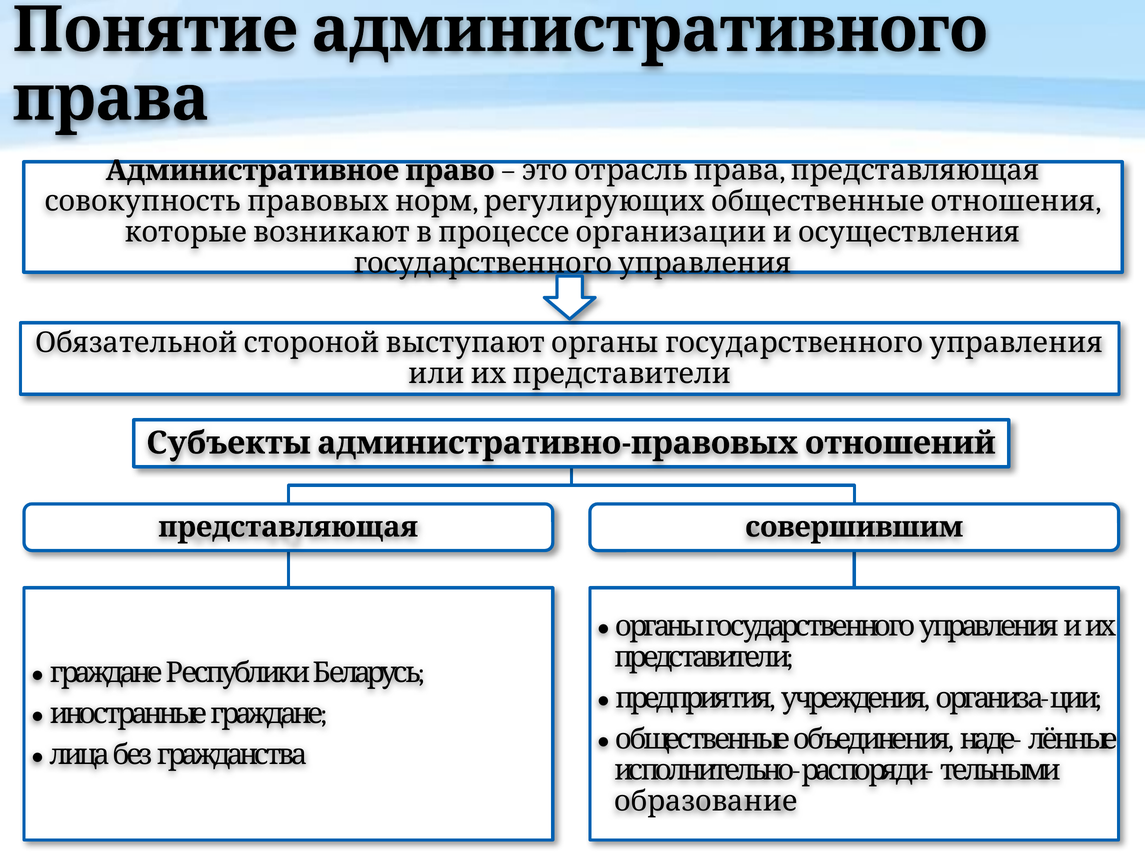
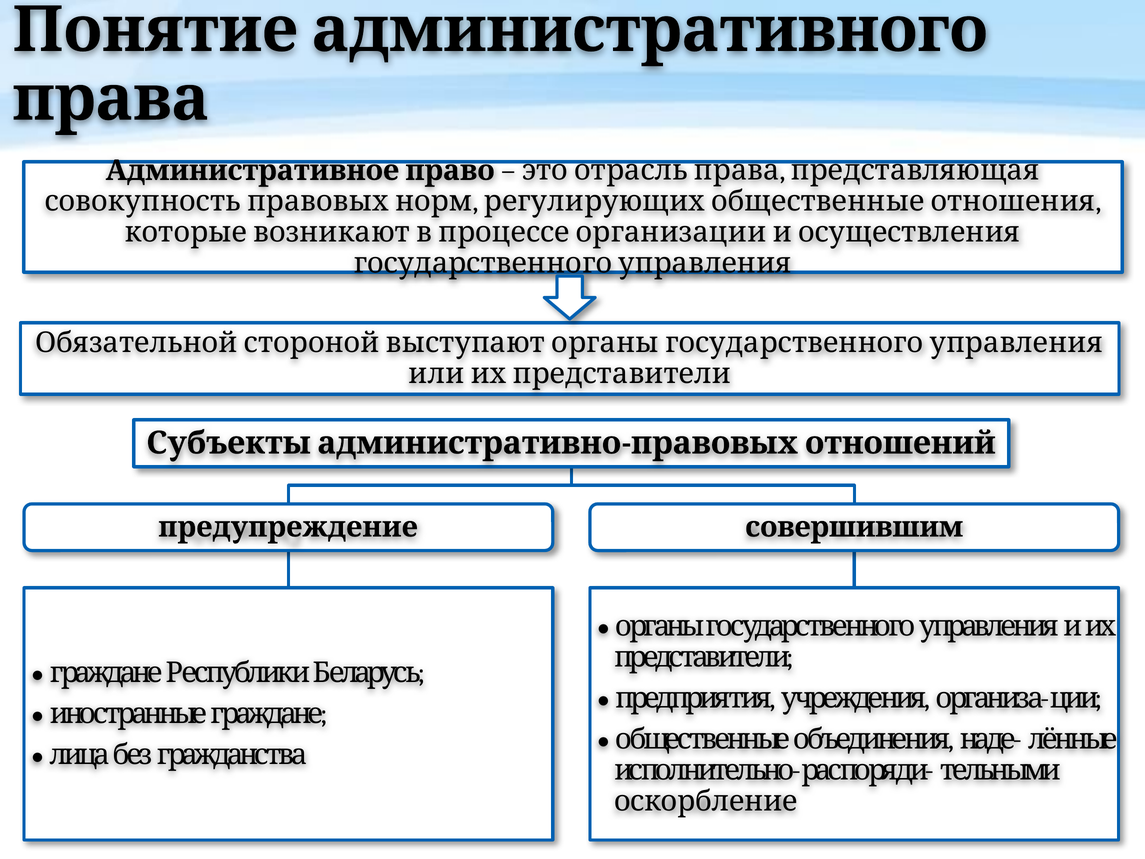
представляющая at (288, 527): представляющая -> предупреждение
образование: образование -> оскорбление
